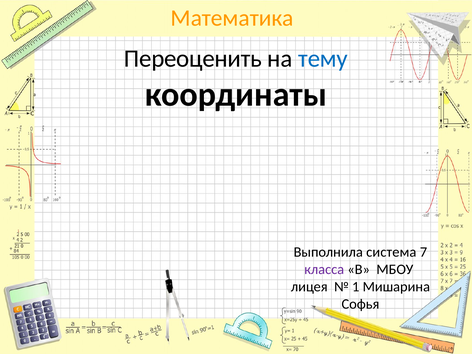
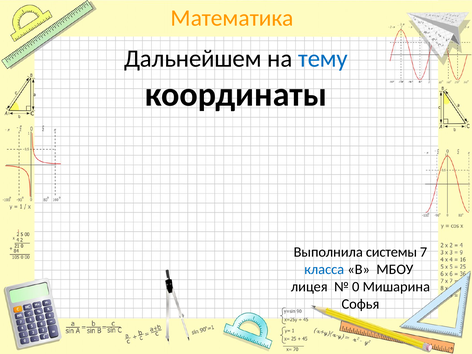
Переоценить: Переоценить -> Дальнейшем
система: система -> системы
класса colour: purple -> blue
1: 1 -> 0
